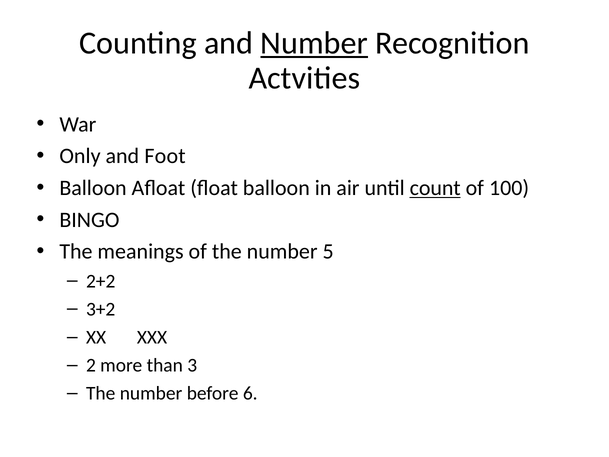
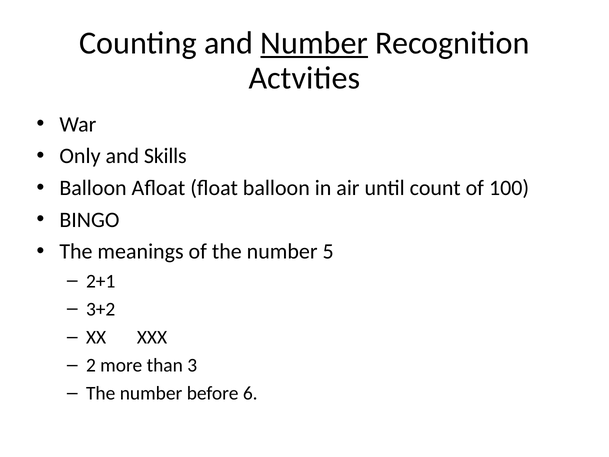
Foot: Foot -> Skills
count underline: present -> none
2+2: 2+2 -> 2+1
